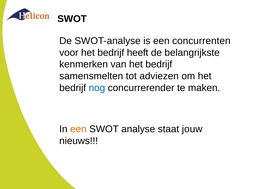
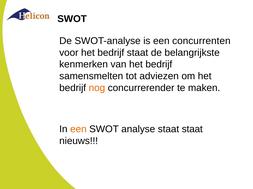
bedrijf heeft: heeft -> staat
nog colour: blue -> orange
staat jouw: jouw -> staat
